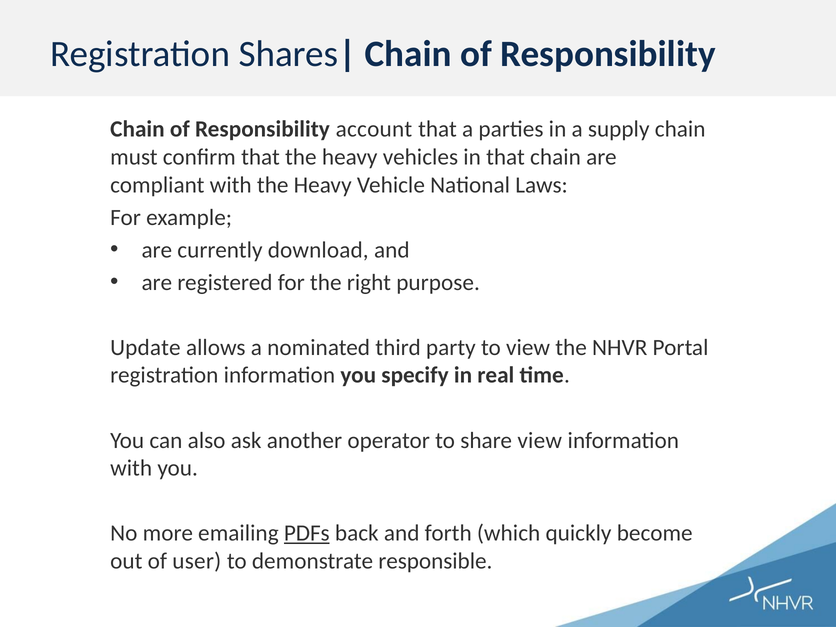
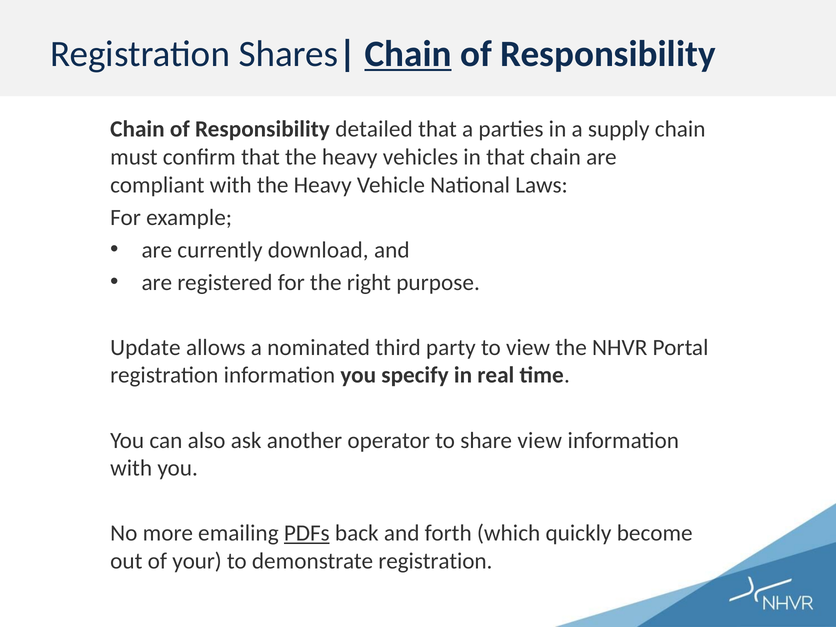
Chain at (408, 54) underline: none -> present
account: account -> detailed
user: user -> your
demonstrate responsible: responsible -> registration
